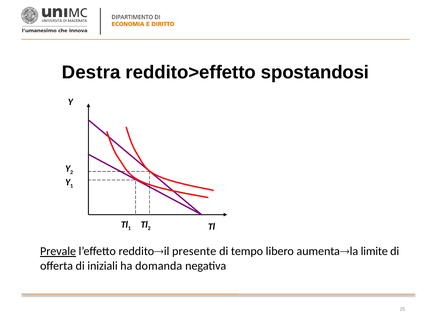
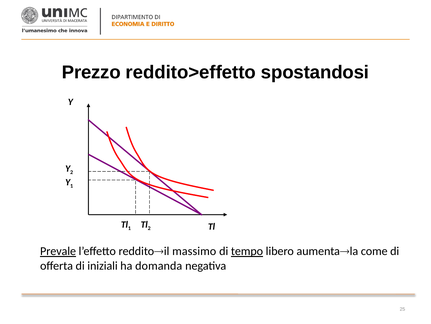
Destra: Destra -> Prezzo
presente: presente -> massimo
tempo underline: none -> present
limite: limite -> come
